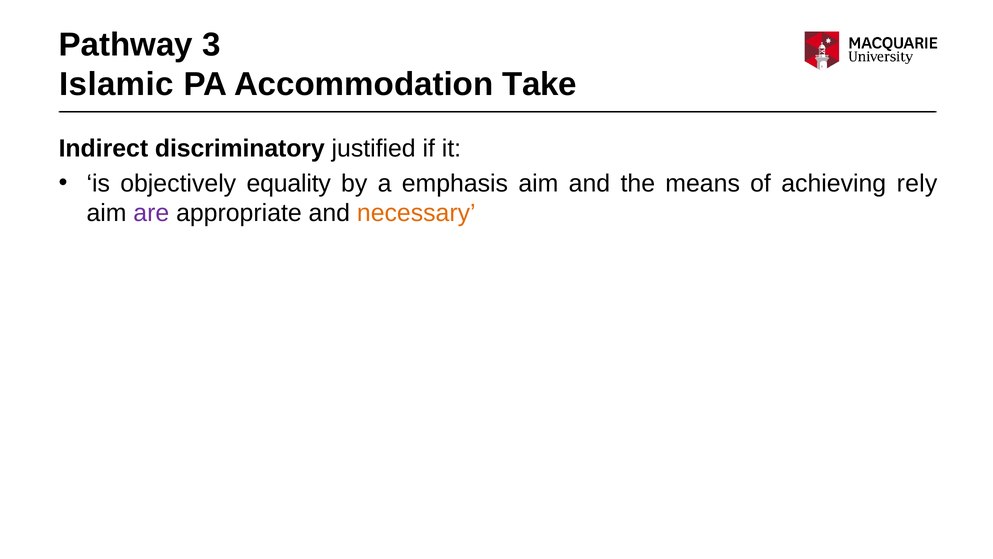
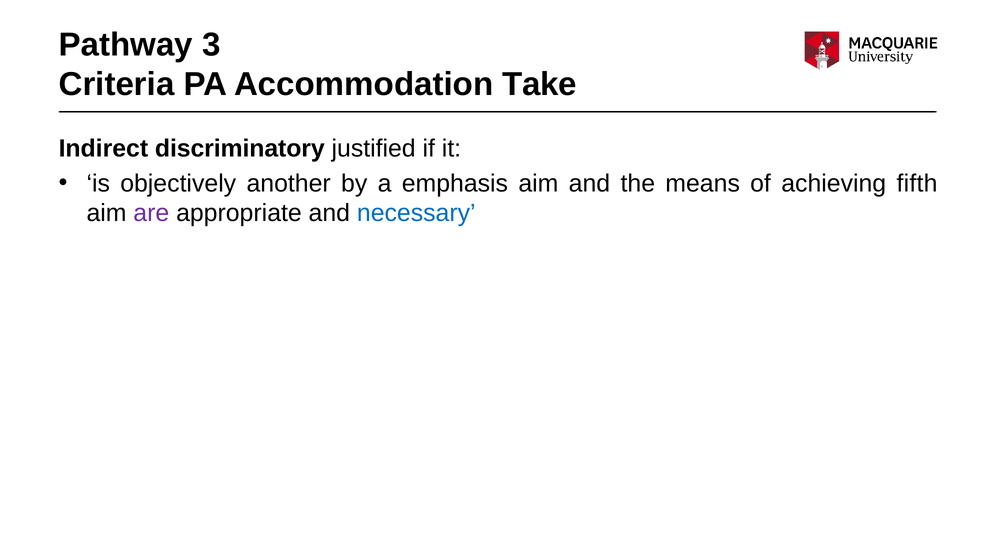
Islamic: Islamic -> Criteria
equality: equality -> another
rely: rely -> fifth
necessary colour: orange -> blue
